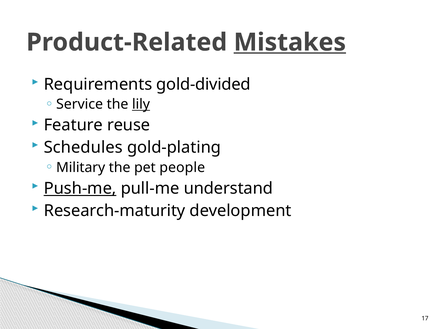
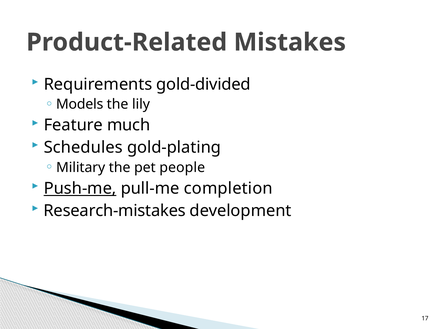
Mistakes underline: present -> none
Service: Service -> Models
lily underline: present -> none
reuse: reuse -> much
understand: understand -> completion
Research-maturity: Research-maturity -> Research-mistakes
